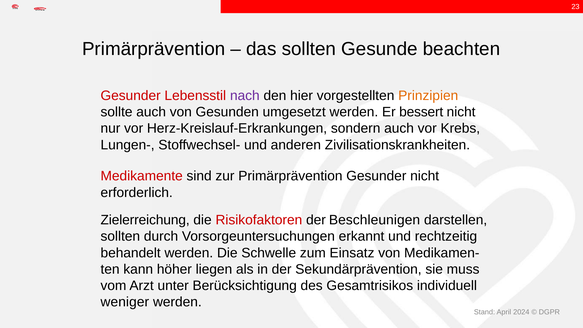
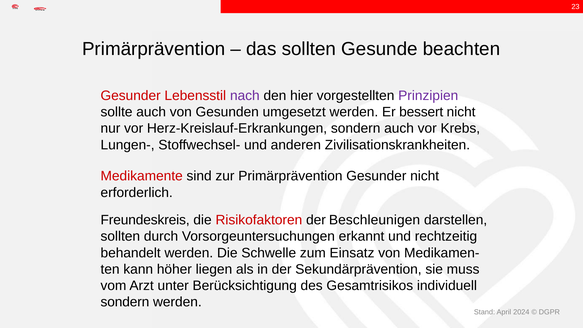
Prinzipien colour: orange -> purple
Zielerreichung: Zielerreichung -> Freundeskreis
weniger at (125, 302): weniger -> sondern
